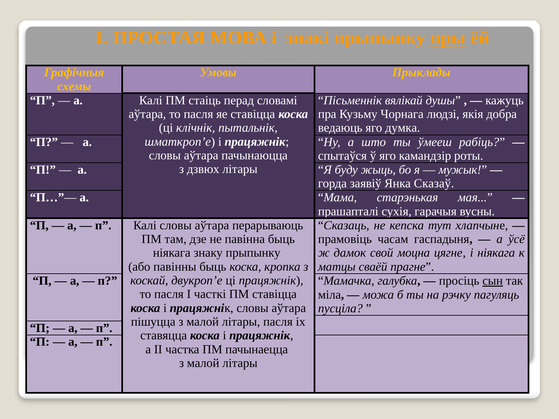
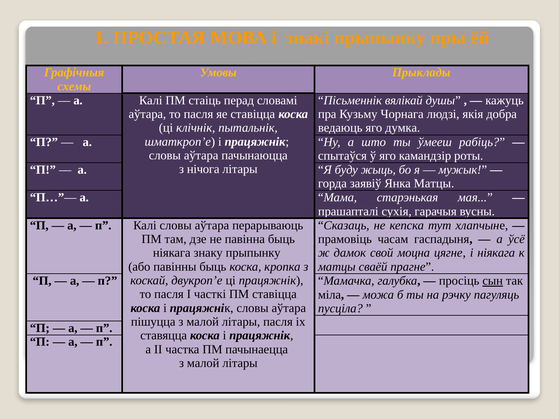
пры underline: present -> none
дзвюх: дзвюх -> нічога
Янка Сказаў: Сказаў -> Матцы
